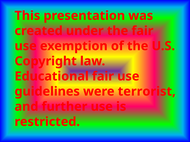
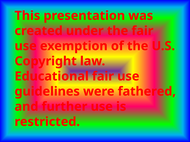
terrorist: terrorist -> fathered
